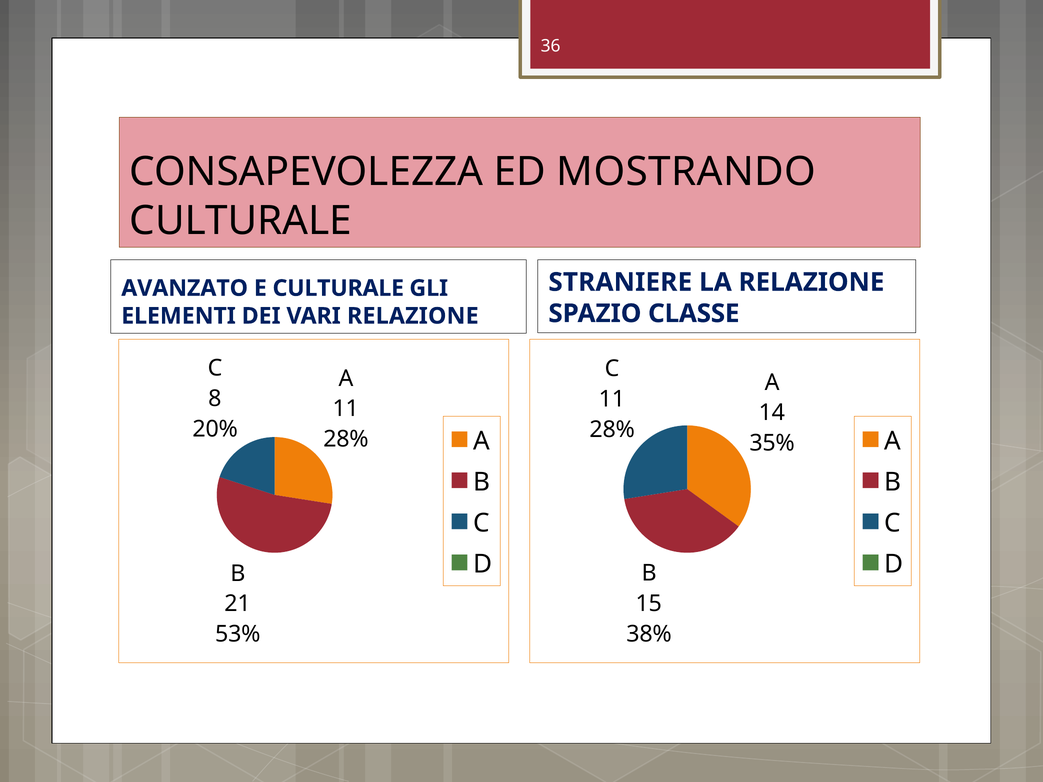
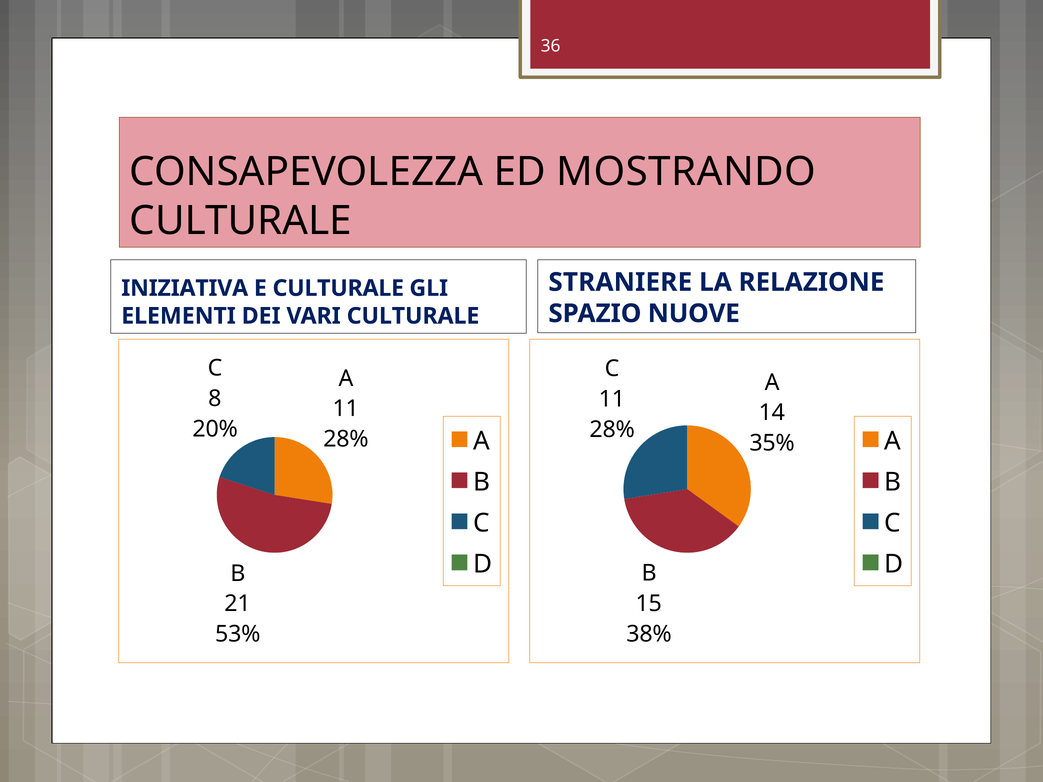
AVANZATO: AVANZATO -> INIZIATIVA
CLASSE: CLASSE -> NUOVE
VARI RELAZIONE: RELAZIONE -> CULTURALE
